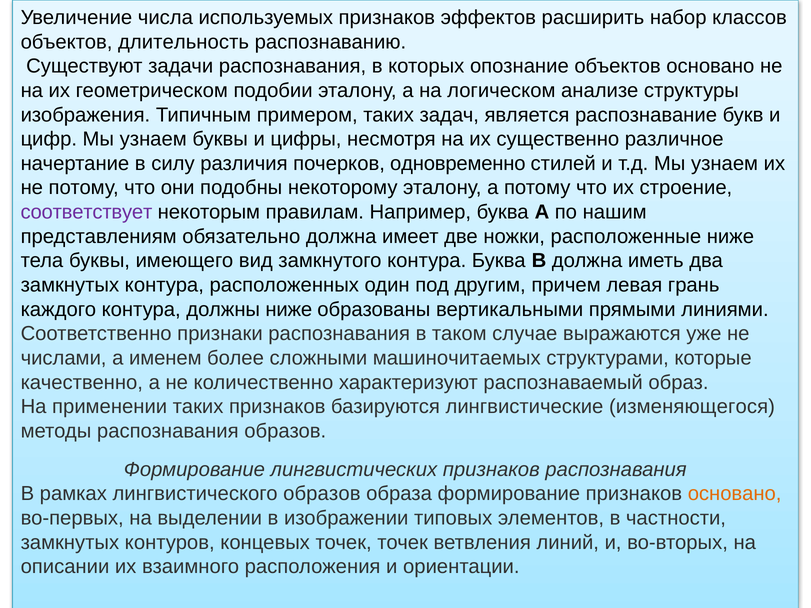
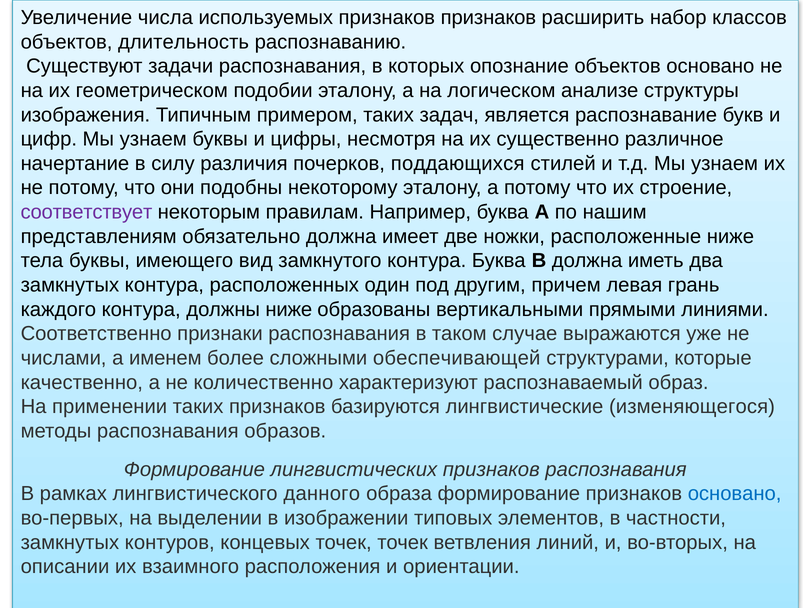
признаков эффектов: эффектов -> признаков
одновременно: одновременно -> поддающихся
машиночитаемых: машиночитаемых -> обеспечивающей
лингвистического образов: образов -> данного
основано at (735, 494) colour: orange -> blue
